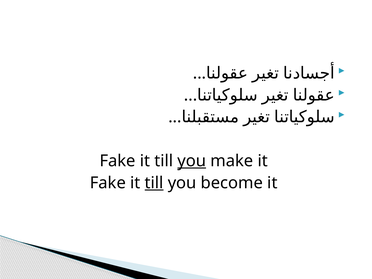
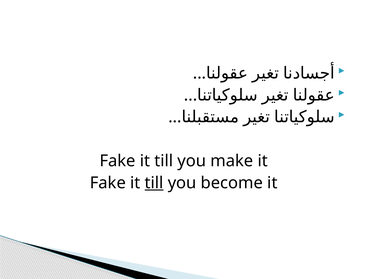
you at (192, 161) underline: present -> none
